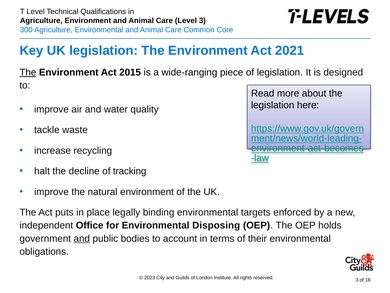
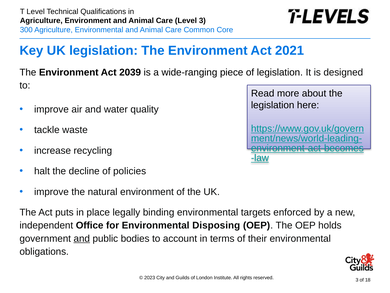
The at (28, 72) underline: present -> none
2015: 2015 -> 2039
tracking: tracking -> policies
